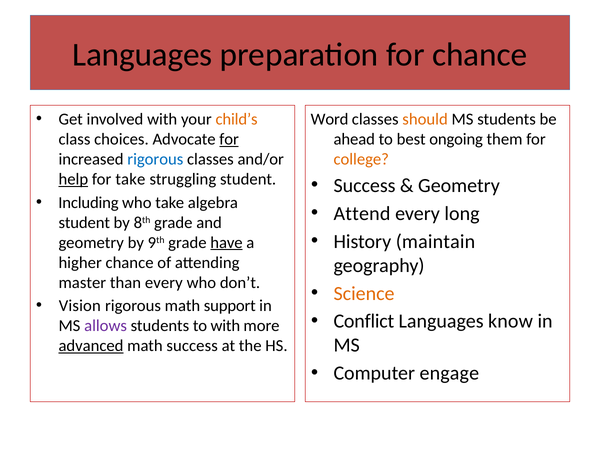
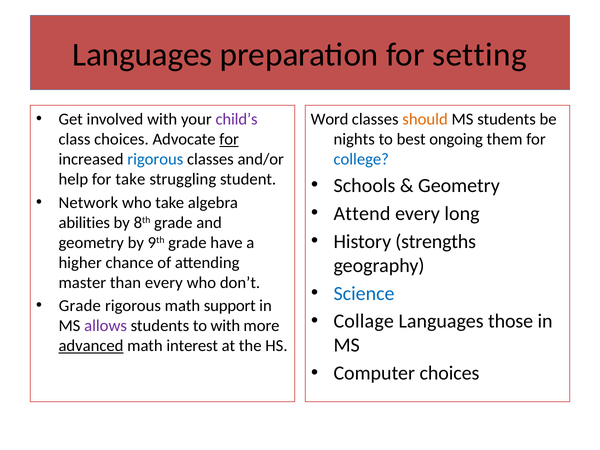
for chance: chance -> setting
child’s colour: orange -> purple
ahead: ahead -> nights
college colour: orange -> blue
help underline: present -> none
Success at (365, 185): Success -> Schools
Including: Including -> Network
student at (84, 223): student -> abilities
maintain: maintain -> strengths
have underline: present -> none
Science colour: orange -> blue
Vision at (80, 306): Vision -> Grade
Conflict: Conflict -> Collage
know: know -> those
math success: success -> interest
Computer engage: engage -> choices
